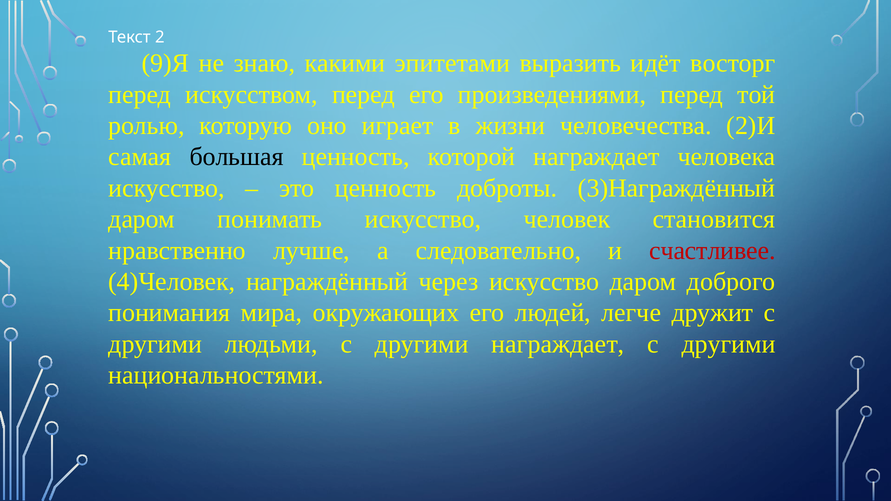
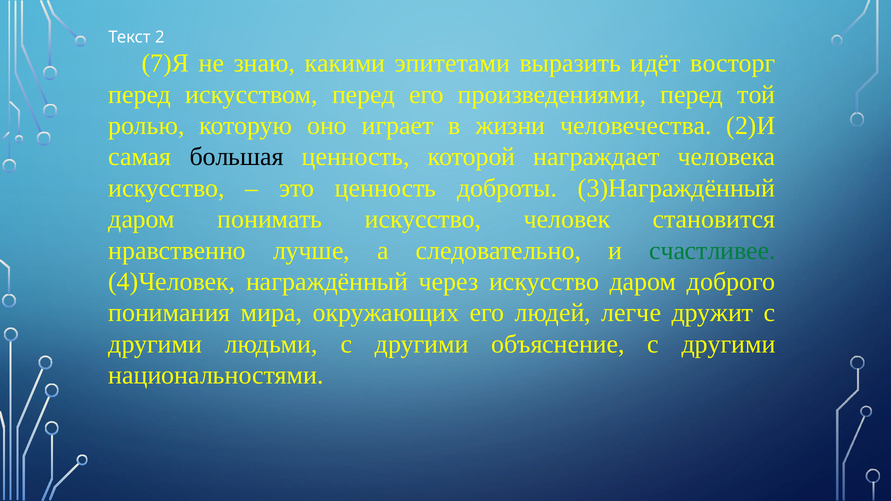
9)Я: 9)Я -> 7)Я
счастливее colour: red -> green
другими награждает: награждает -> объяснение
